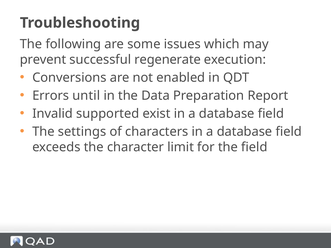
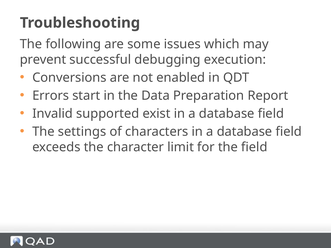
regenerate: regenerate -> debugging
until: until -> start
